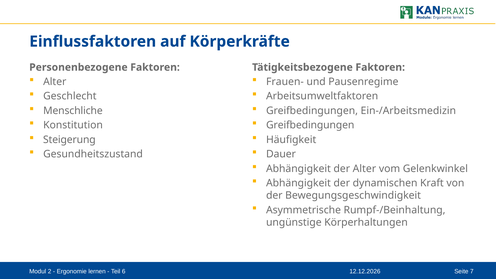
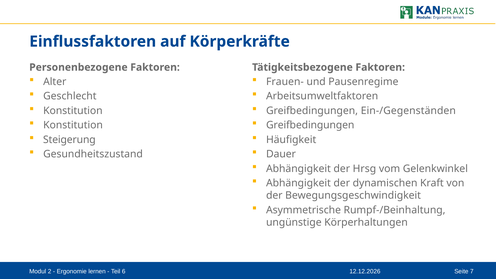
Menschliche at (73, 111): Menschliche -> Konstitution
Ein-/Arbeitsmedizin: Ein-/Arbeitsmedizin -> Ein-/Gegenständen
der Alter: Alter -> Hrsg
